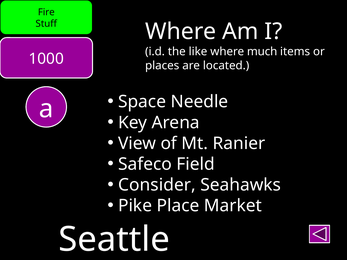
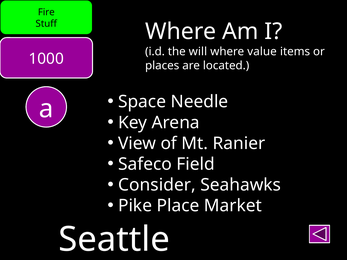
like: like -> will
much: much -> value
